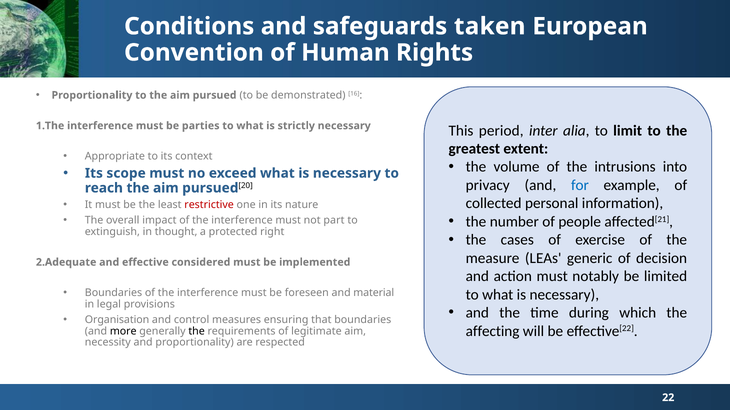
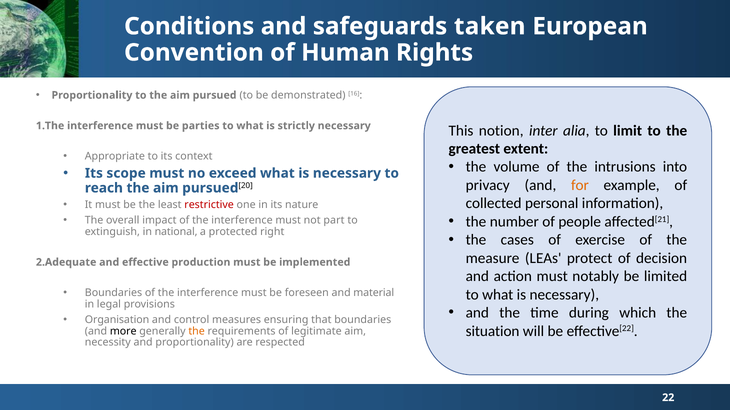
period: period -> notion
for colour: blue -> orange
thought: thought -> national
generic: generic -> protect
considered: considered -> production
affecting: affecting -> situation
the at (197, 331) colour: black -> orange
